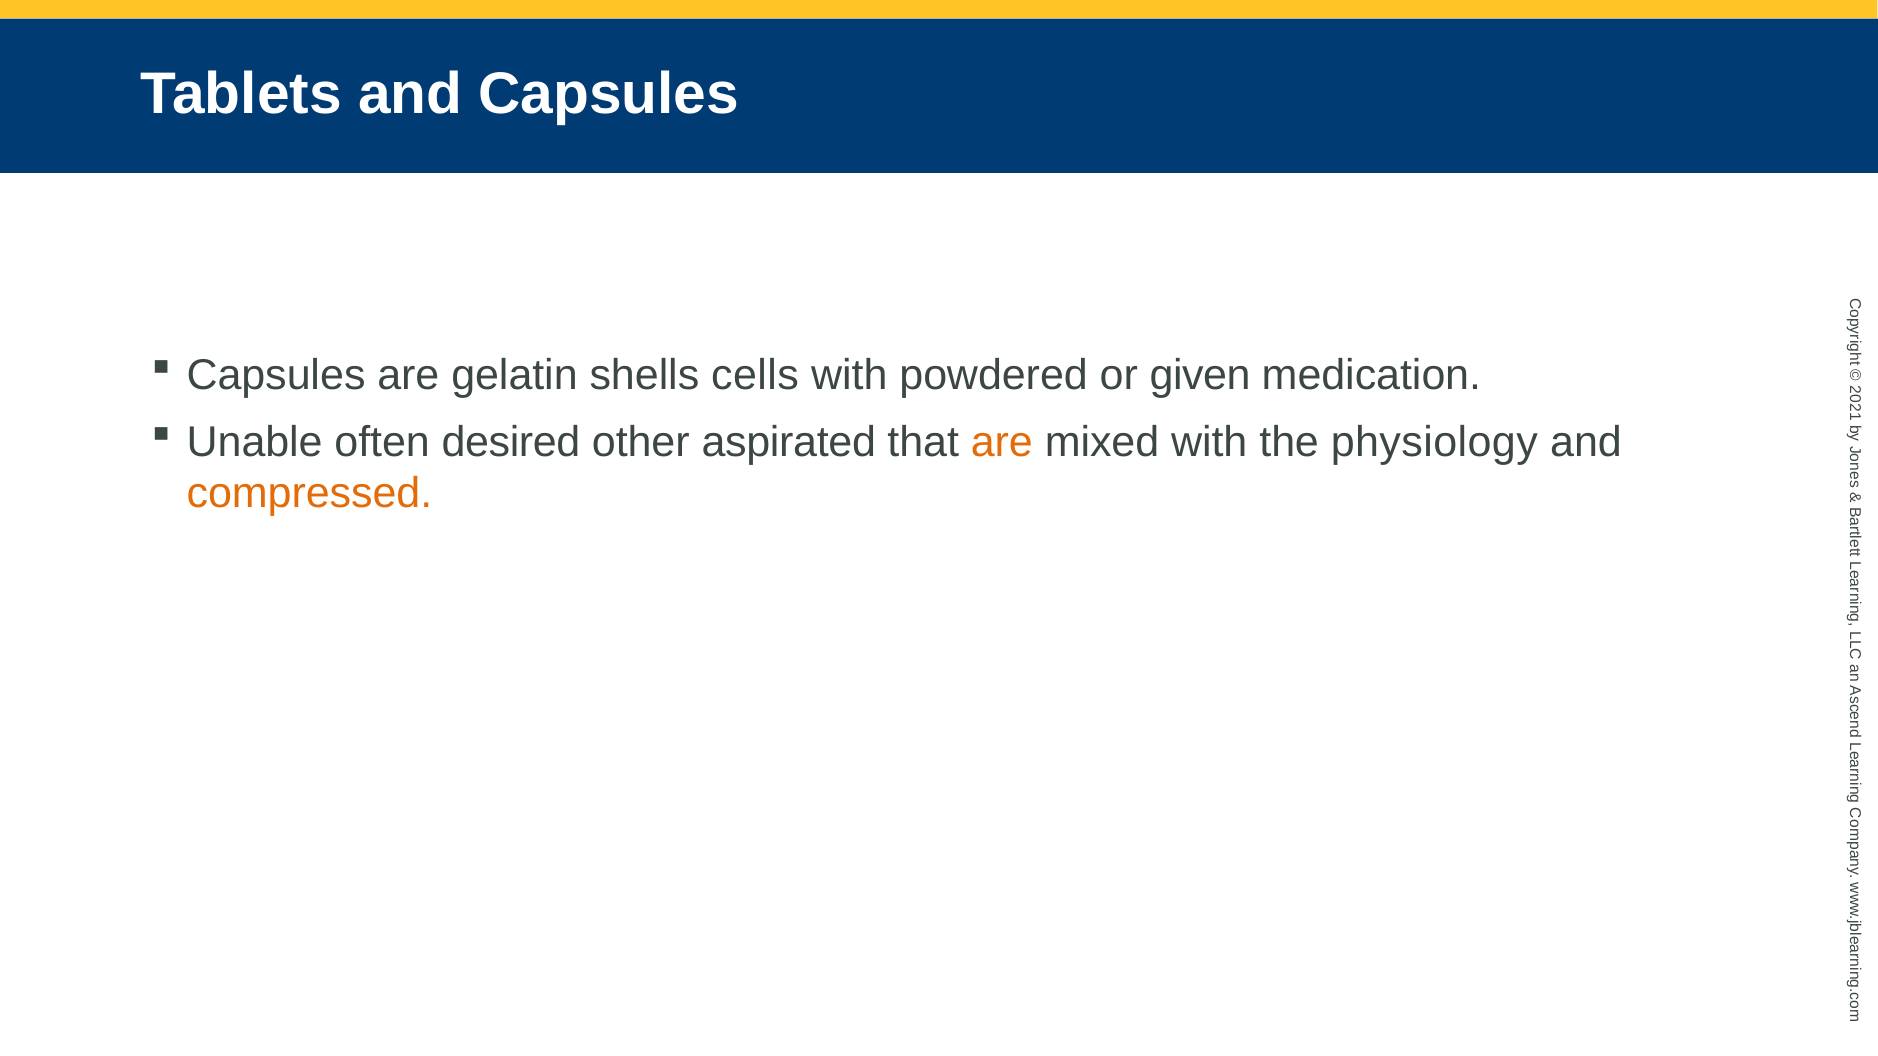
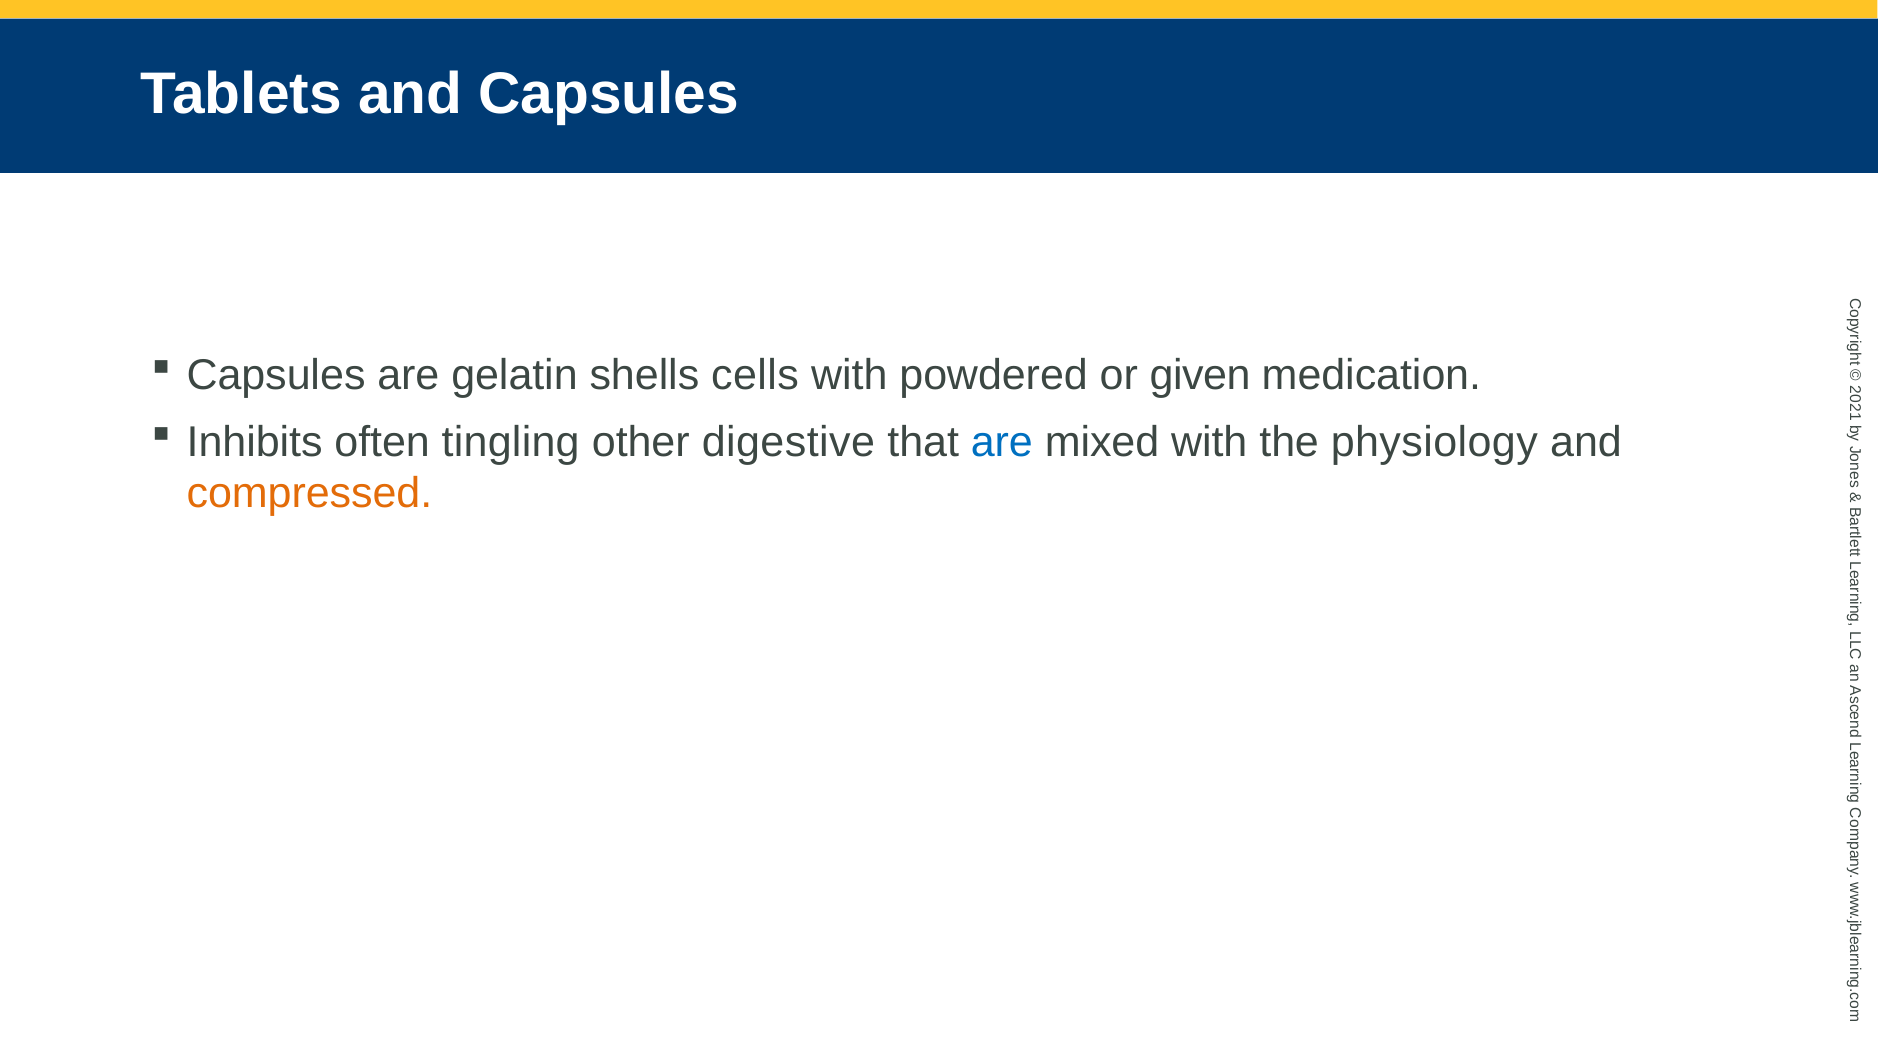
Unable: Unable -> Inhibits
desired: desired -> tingling
aspirated: aspirated -> digestive
are at (1002, 442) colour: orange -> blue
